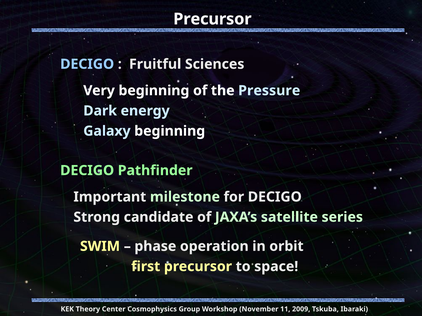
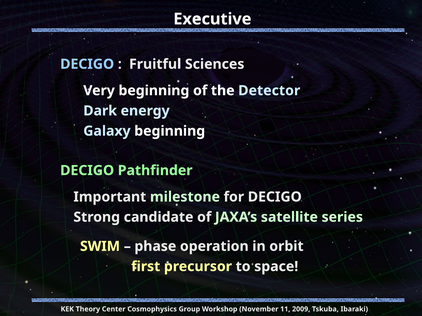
Precursor at (212, 19): Precursor -> Executive
Pressure: Pressure -> Detector
